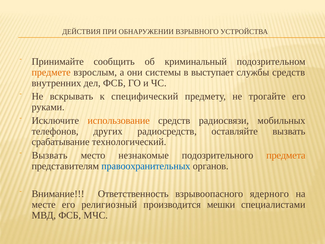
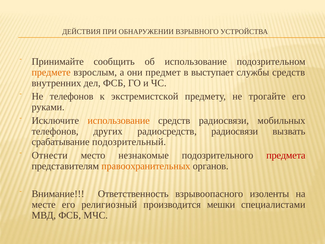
об криминальный: криминальный -> использование
системы: системы -> предмет
Не вскрывать: вскрывать -> телефонов
специфический: специфический -> экстремистской
радиосредств оставляйте: оставляйте -> радиосвязи
технологический: технологический -> подозрительный
Вызвать at (50, 155): Вызвать -> Отнести
предмета colour: orange -> red
правоохранительных colour: blue -> orange
ядерного: ядерного -> изоленты
